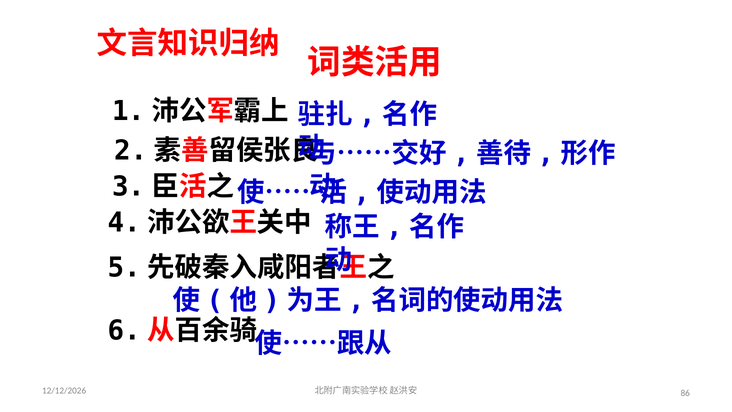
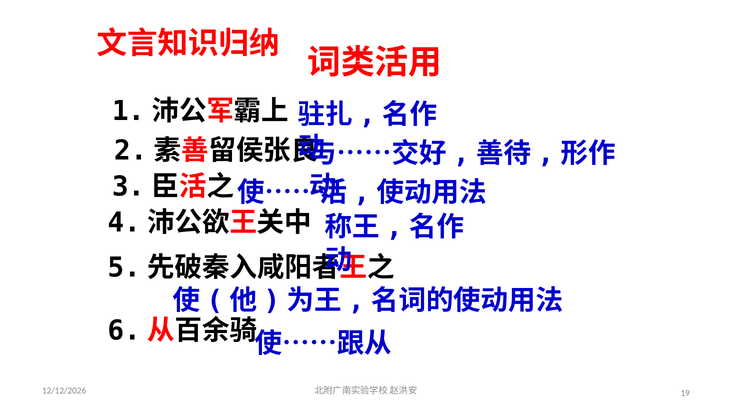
86: 86 -> 19
